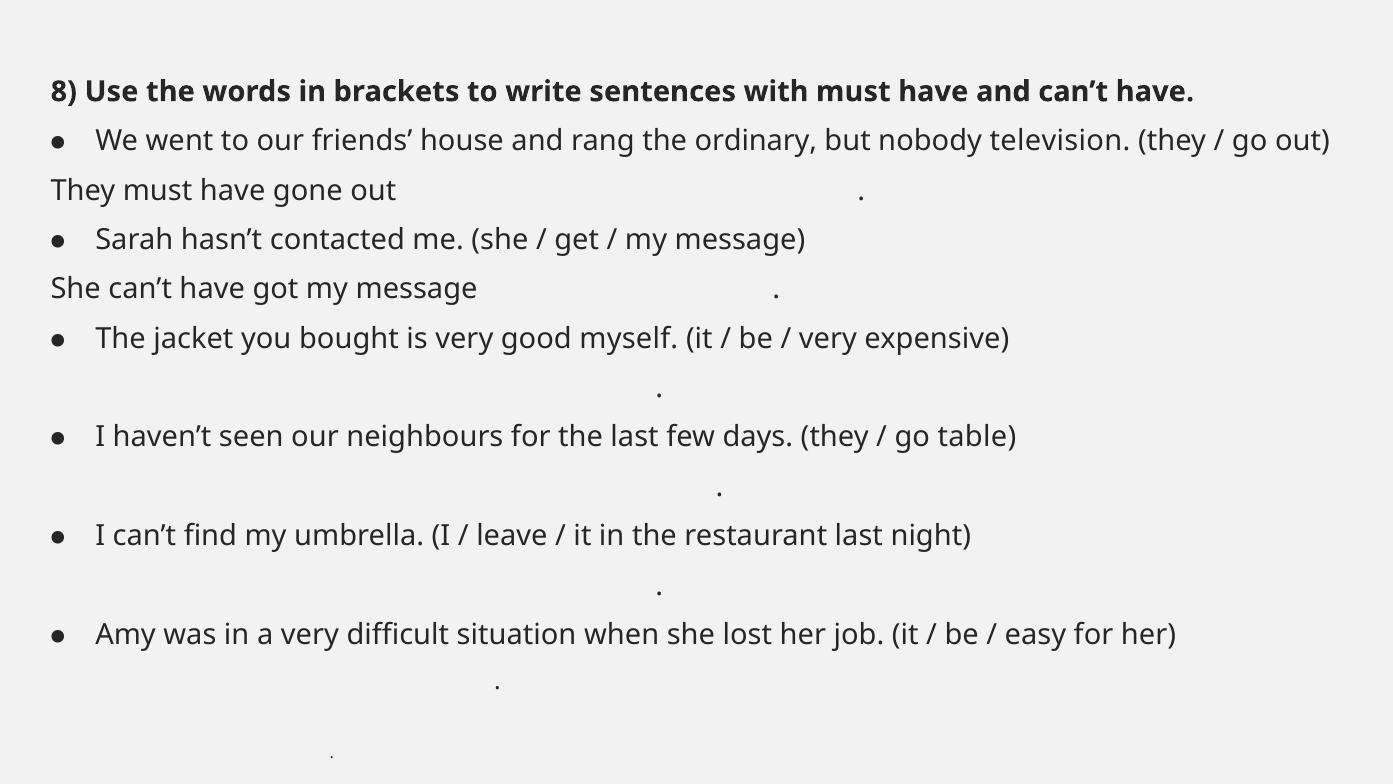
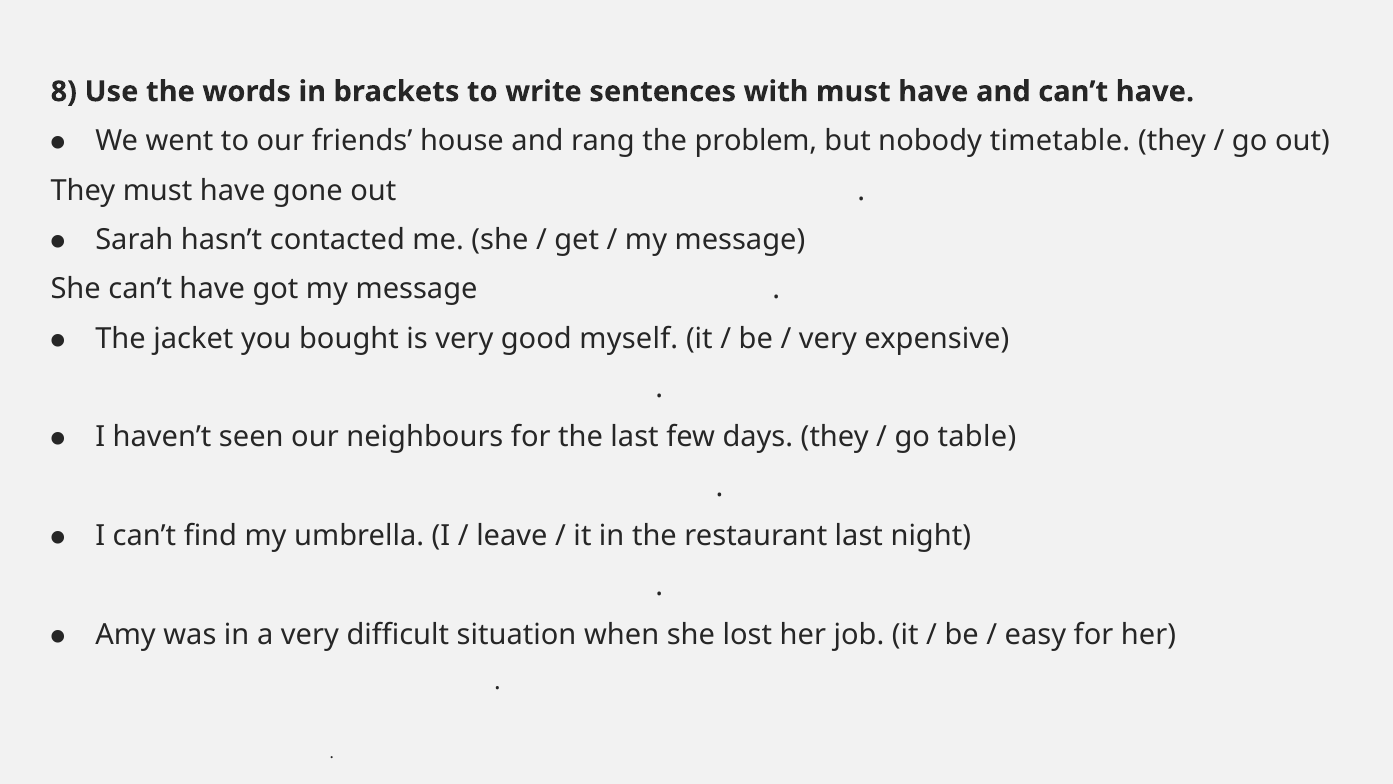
ordinary: ordinary -> problem
television: television -> timetable
